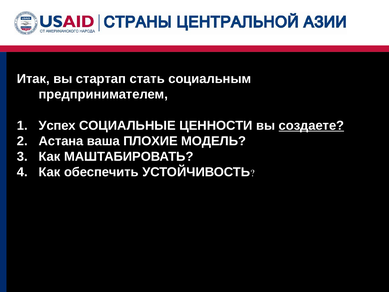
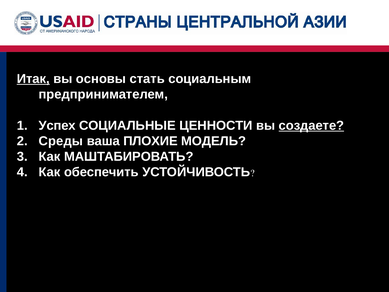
Итак underline: none -> present
стартап: стартап -> основы
Астана: Астана -> Среды
